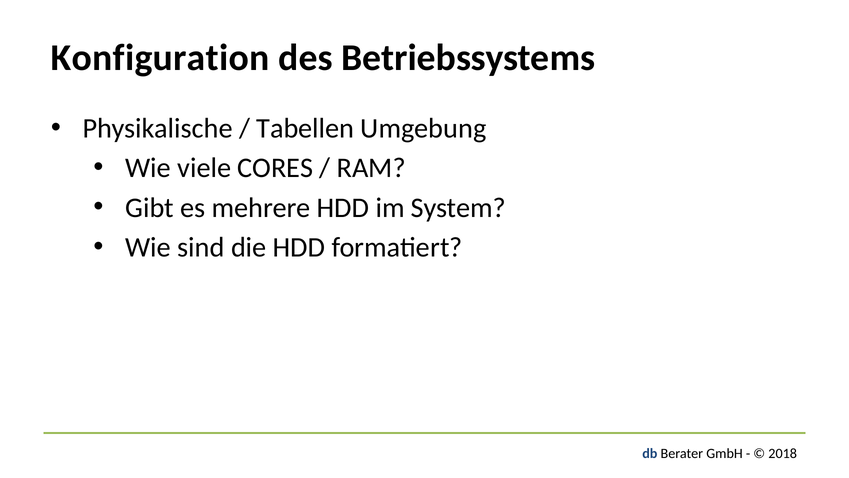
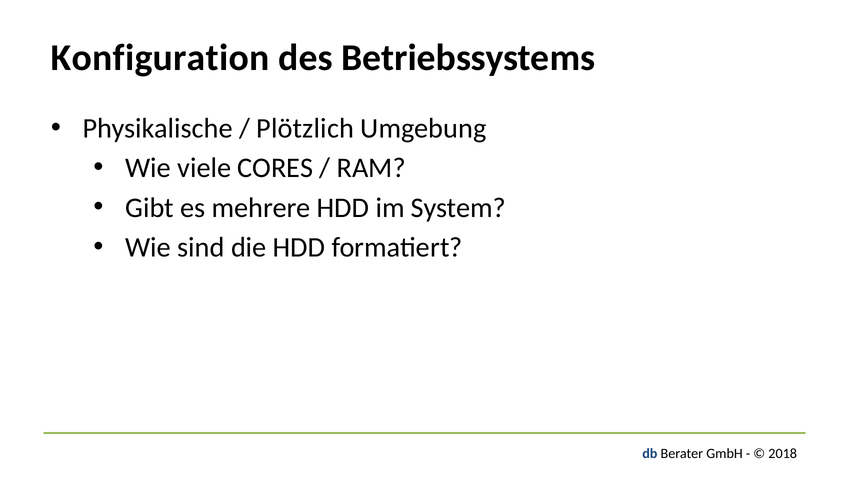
Tabellen: Tabellen -> Plötzlich
